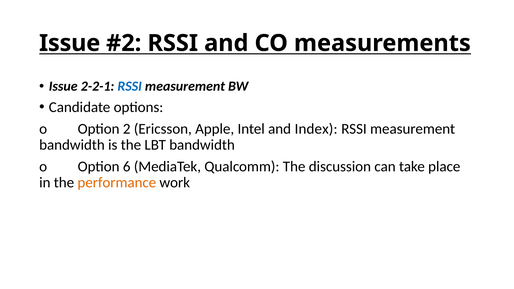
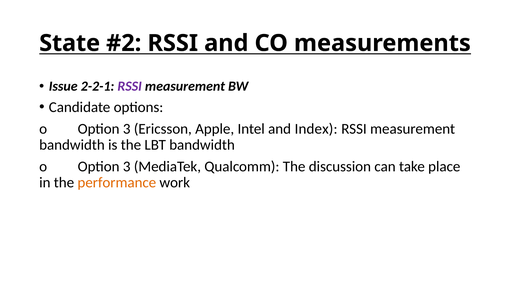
Issue at (70, 43): Issue -> State
RSSI at (130, 86) colour: blue -> purple
2 at (127, 129): 2 -> 3
6 at (127, 167): 6 -> 3
